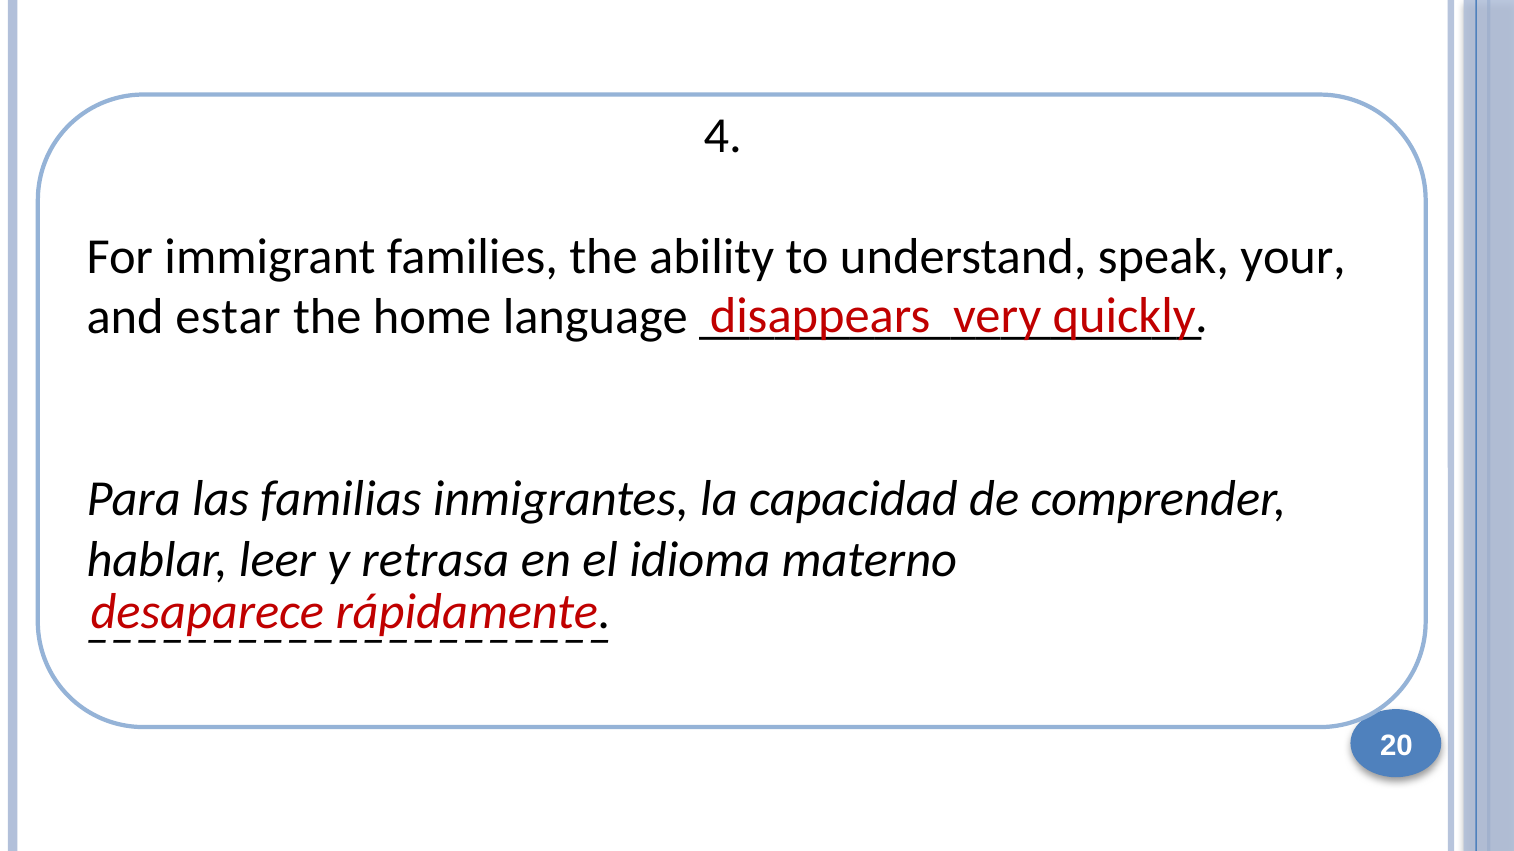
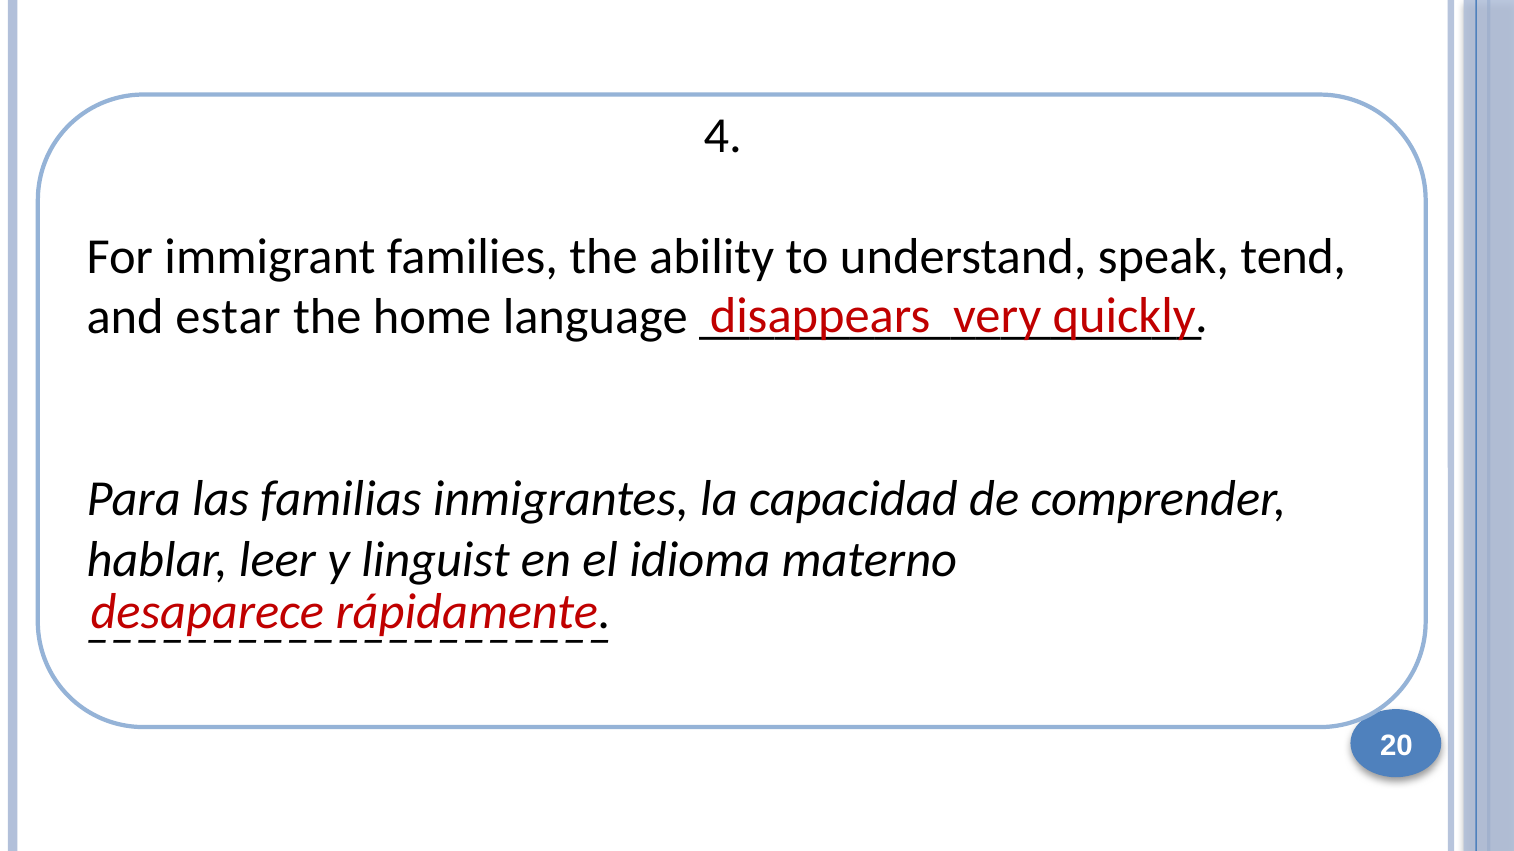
your: your -> tend
retrasa: retrasa -> linguist
